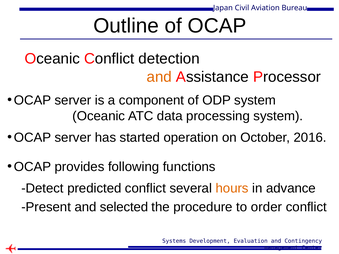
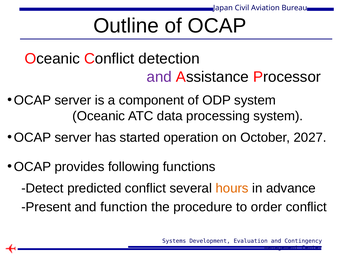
and at (159, 77) colour: orange -> purple
2016: 2016 -> 2027
selected: selected -> function
